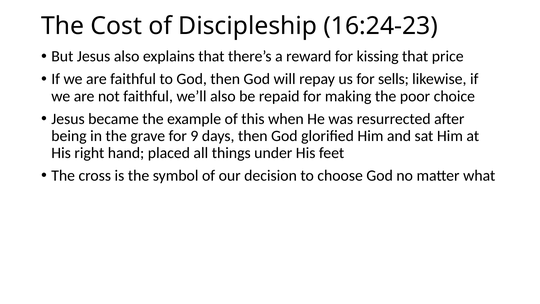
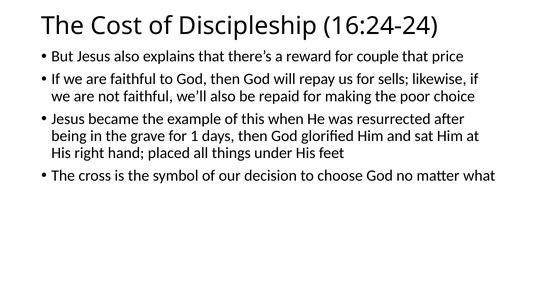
16:24-23: 16:24-23 -> 16:24-24
kissing: kissing -> couple
9: 9 -> 1
